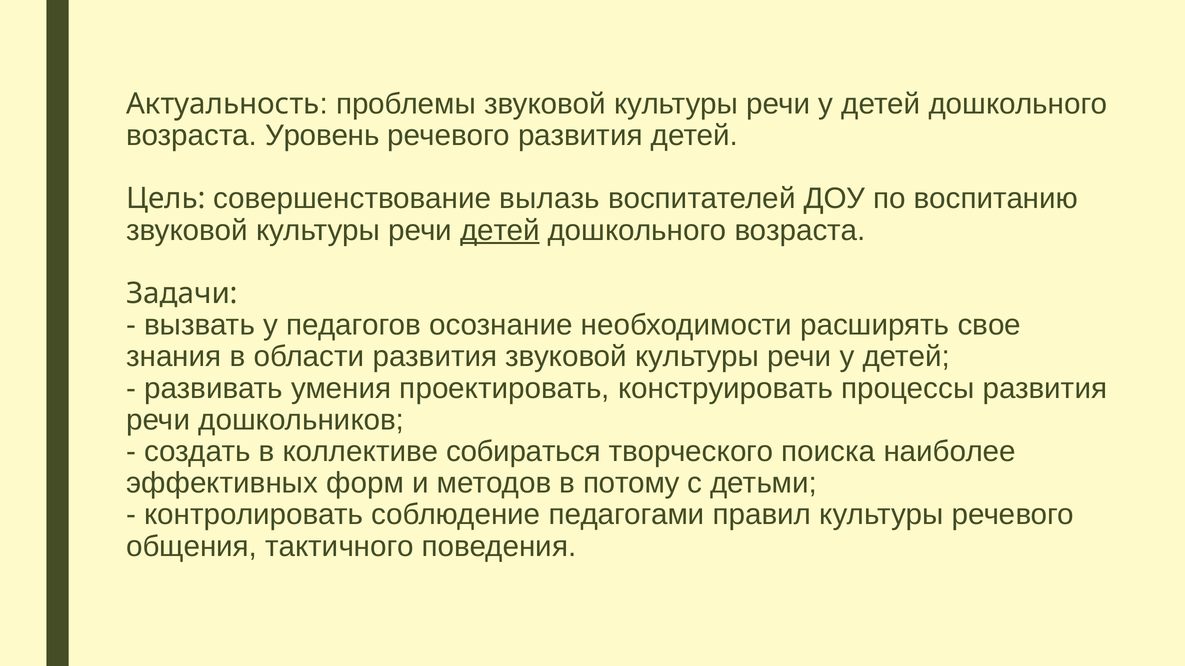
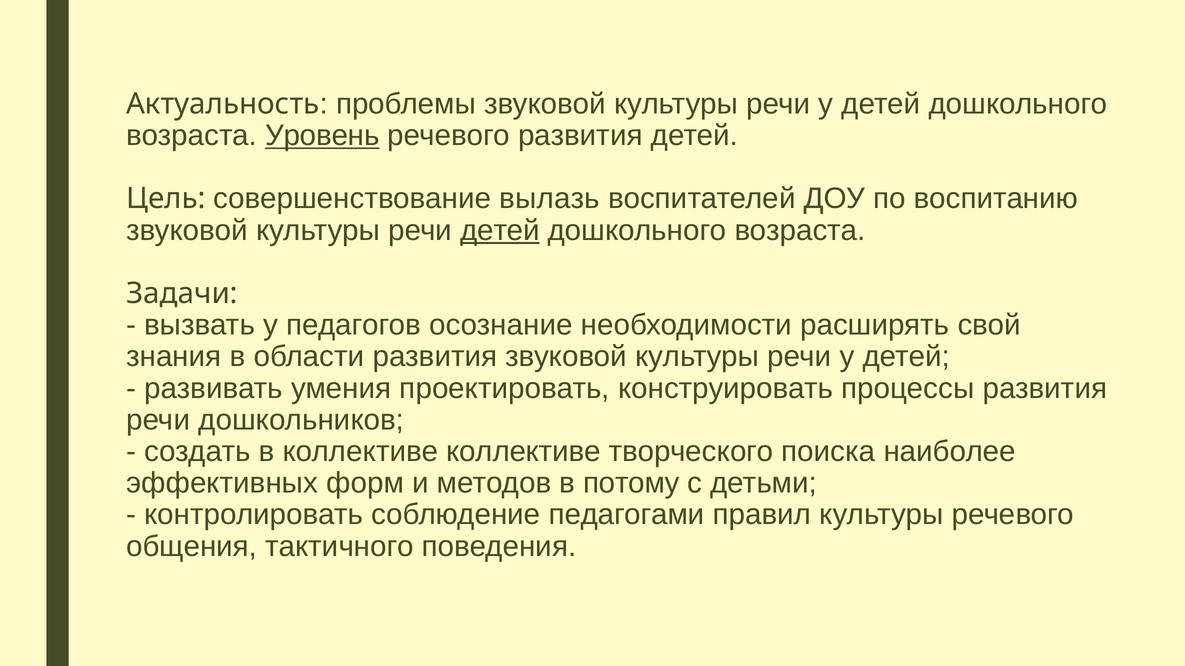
Уровень underline: none -> present
свое: свое -> свой
коллективе собираться: собираться -> коллективе
